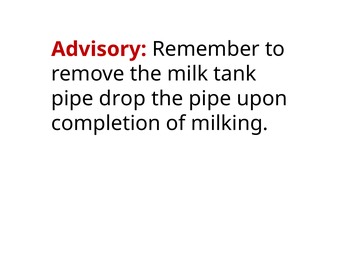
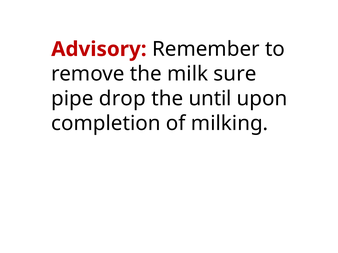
tank: tank -> sure
the pipe: pipe -> until
